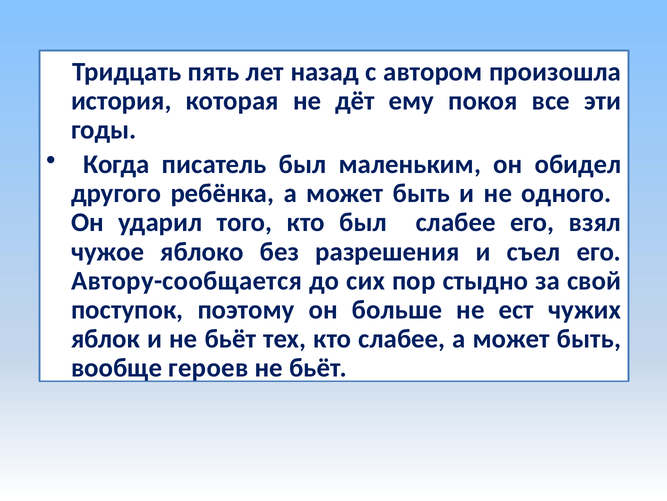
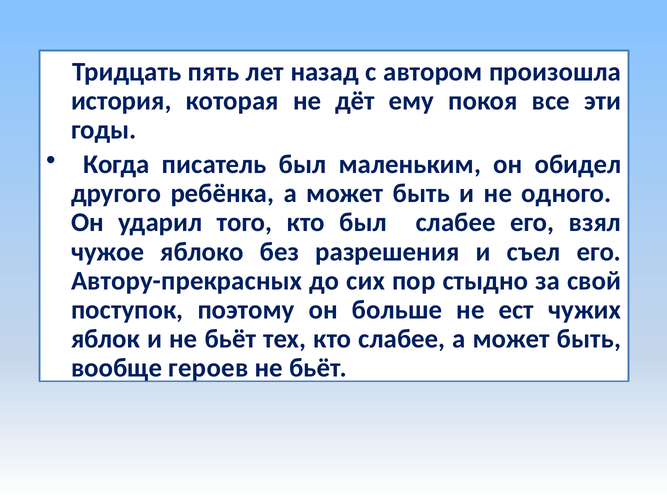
Автору-сообщается: Автору-сообщается -> Автору-прекрасных
